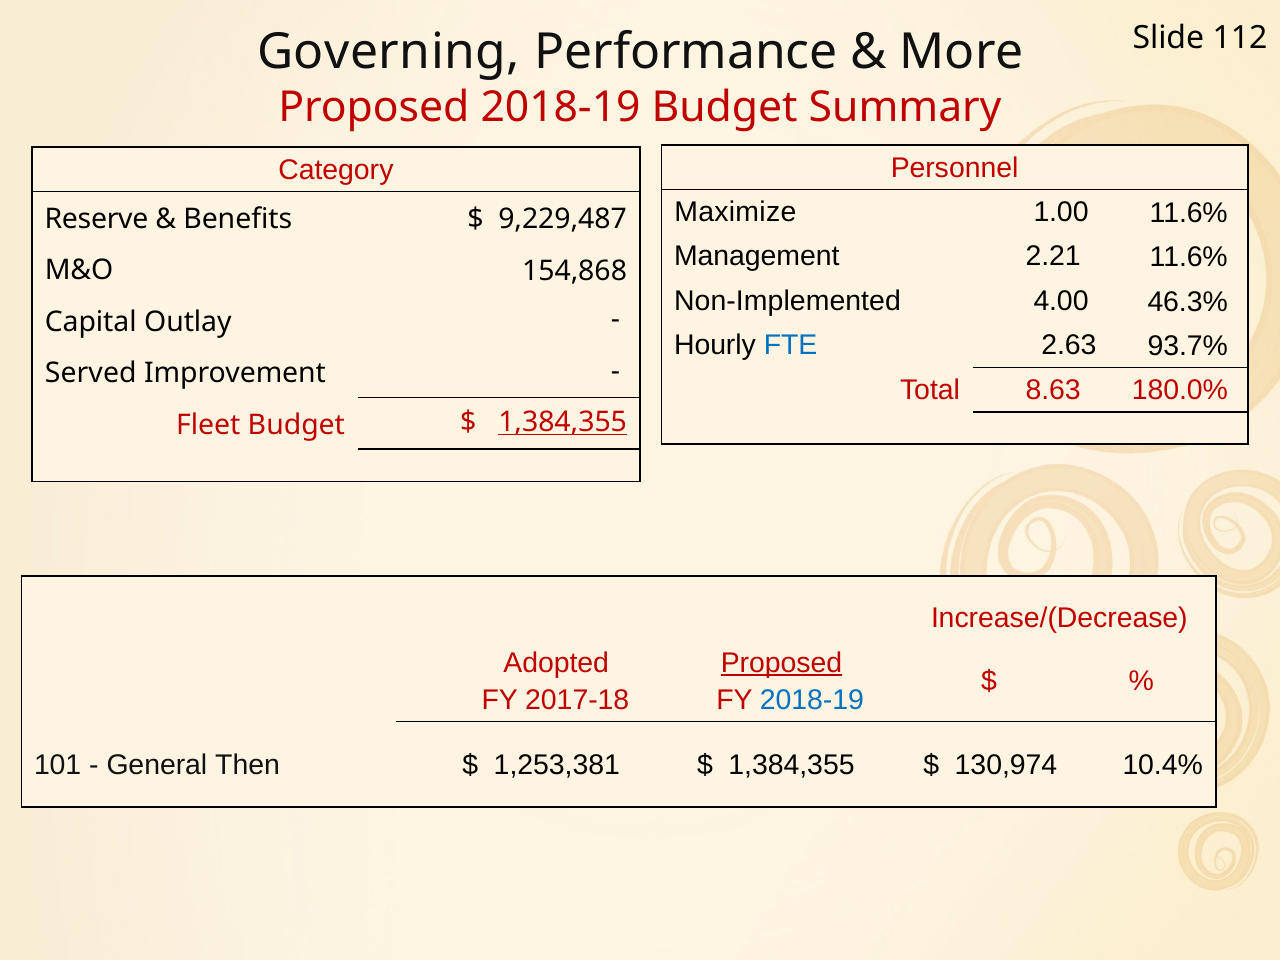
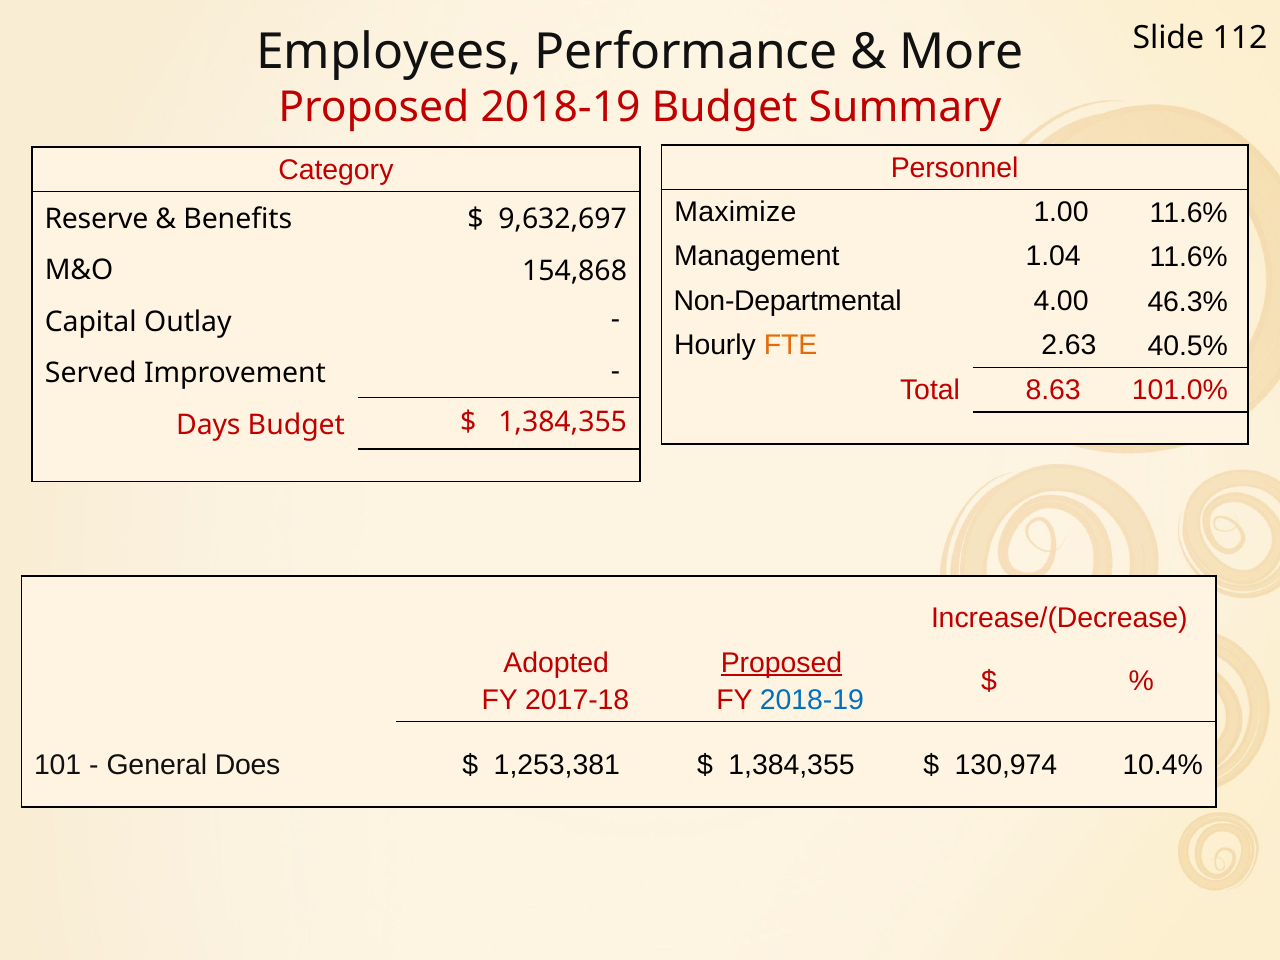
Governing: Governing -> Employees
9,229,487: 9,229,487 -> 9,632,697
2.21: 2.21 -> 1.04
Non-Implemented: Non-Implemented -> Non-Departmental
FTE colour: blue -> orange
93.7%: 93.7% -> 40.5%
180.0%: 180.0% -> 101.0%
Fleet: Fleet -> Days
1,384,355 at (563, 422) underline: present -> none
Then: Then -> Does
